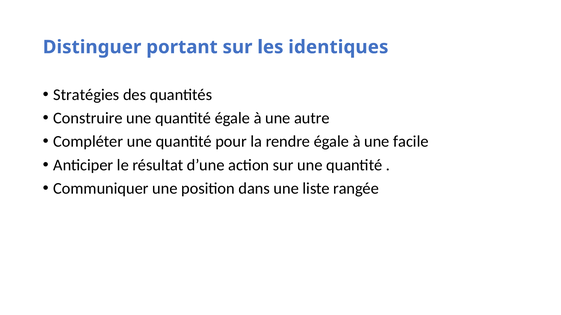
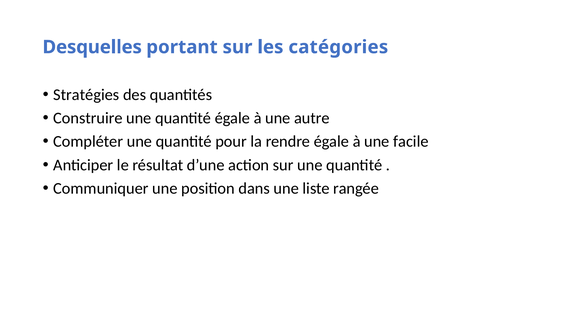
Distinguer: Distinguer -> Desquelles
identiques: identiques -> catégories
